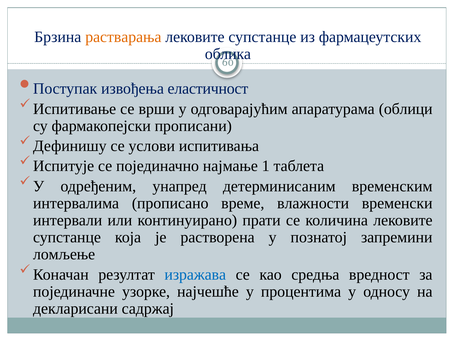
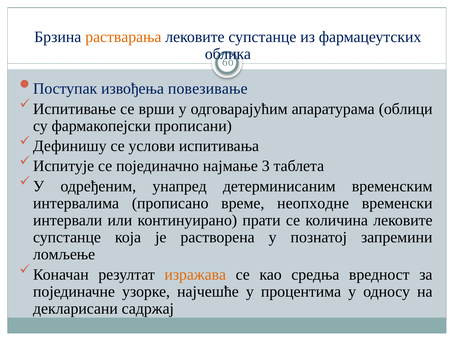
еластичност: еластичност -> повезивање
1: 1 -> 3
влажности: влажности -> неопходне
изражава colour: blue -> orange
